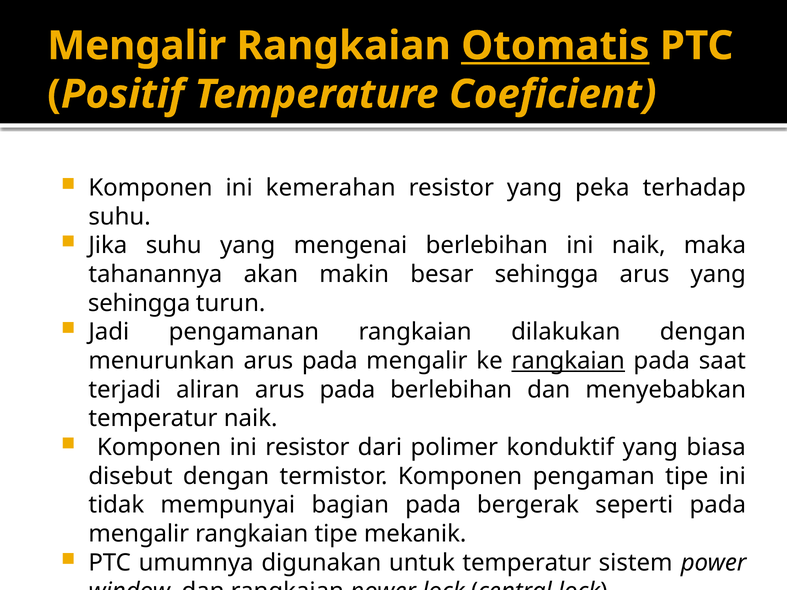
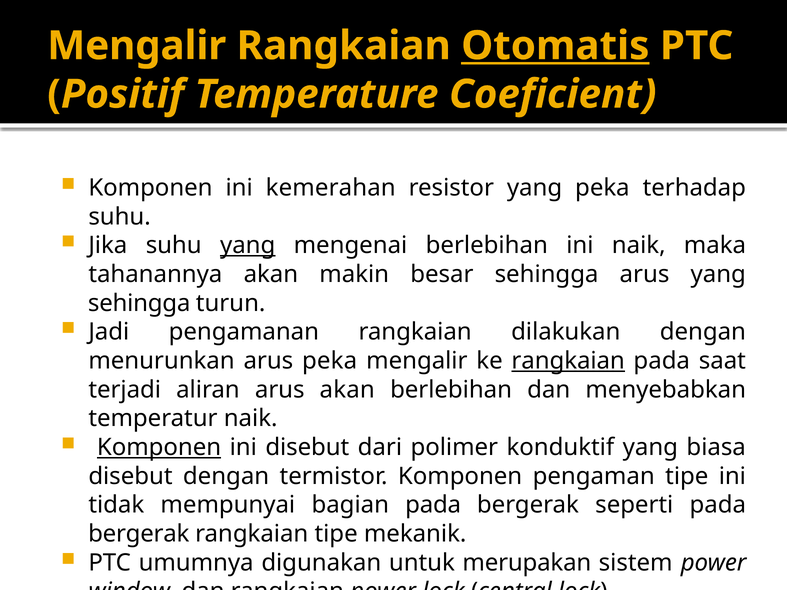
yang at (248, 246) underline: none -> present
menurunkan arus pada: pada -> peka
aliran arus pada: pada -> akan
Komponen at (159, 448) underline: none -> present
ini resistor: resistor -> disebut
mengalir at (139, 534): mengalir -> bergerak
untuk temperatur: temperatur -> merupakan
